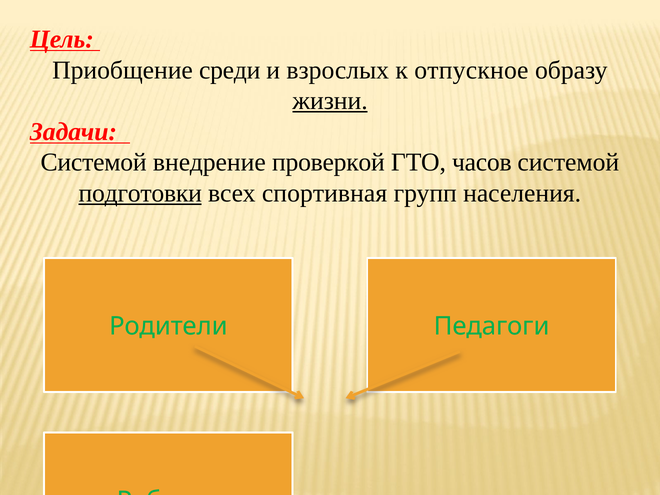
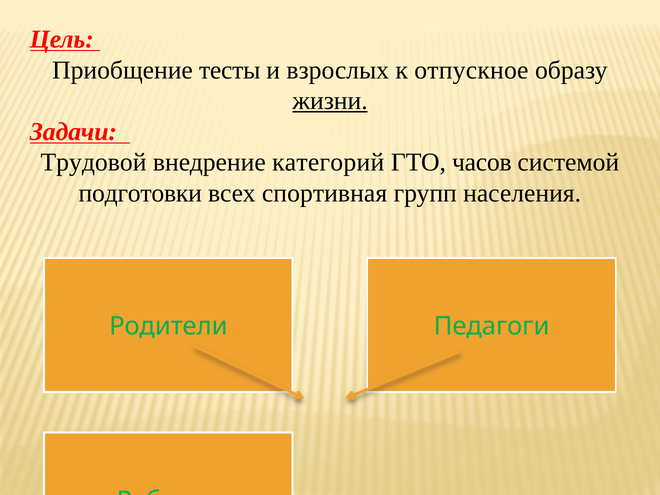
среди: среди -> тесты
Системой at (94, 163): Системой -> Трудовой
проверкой: проверкой -> категорий
подготовки underline: present -> none
